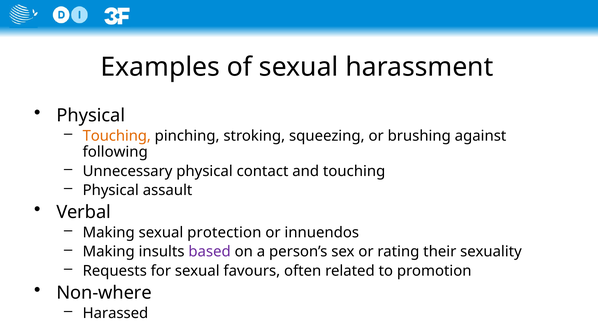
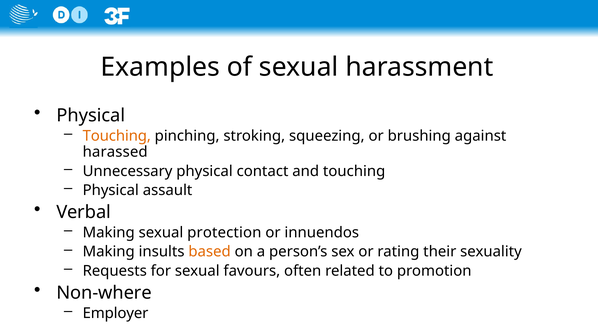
following: following -> harassed
based colour: purple -> orange
Harassed: Harassed -> Employer
